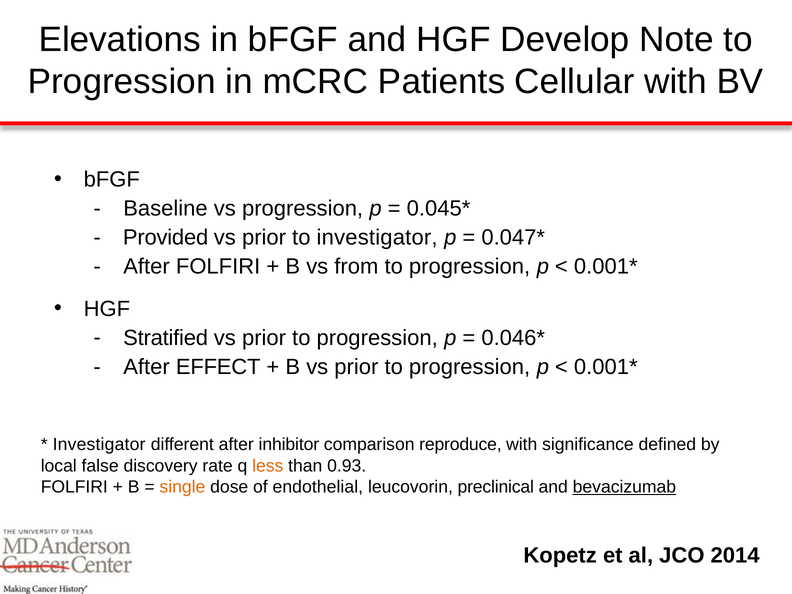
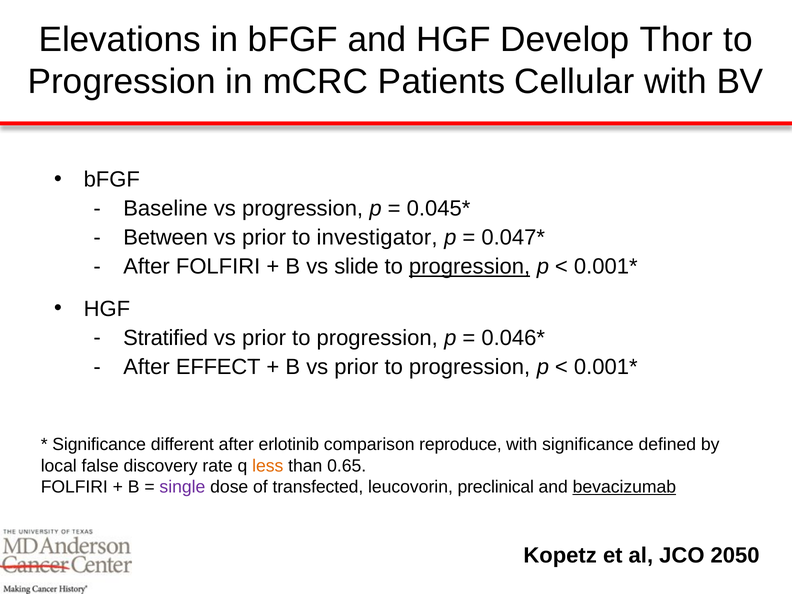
Note: Note -> Thor
Provided: Provided -> Between
from: from -> slide
progression at (470, 267) underline: none -> present
Investigator at (99, 445): Investigator -> Significance
inhibitor: inhibitor -> erlotinib
0.93: 0.93 -> 0.65
single colour: orange -> purple
endothelial: endothelial -> transfected
2014: 2014 -> 2050
